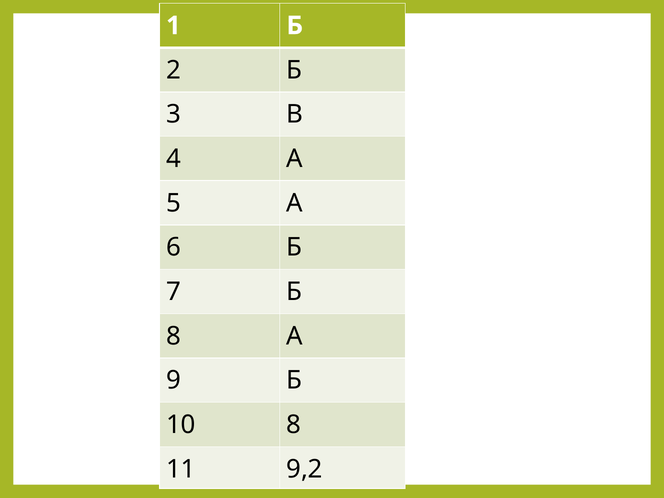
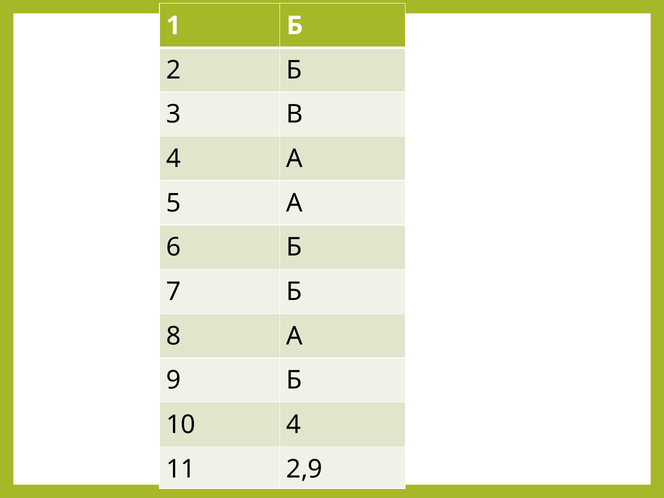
10 8: 8 -> 4
9,2: 9,2 -> 2,9
